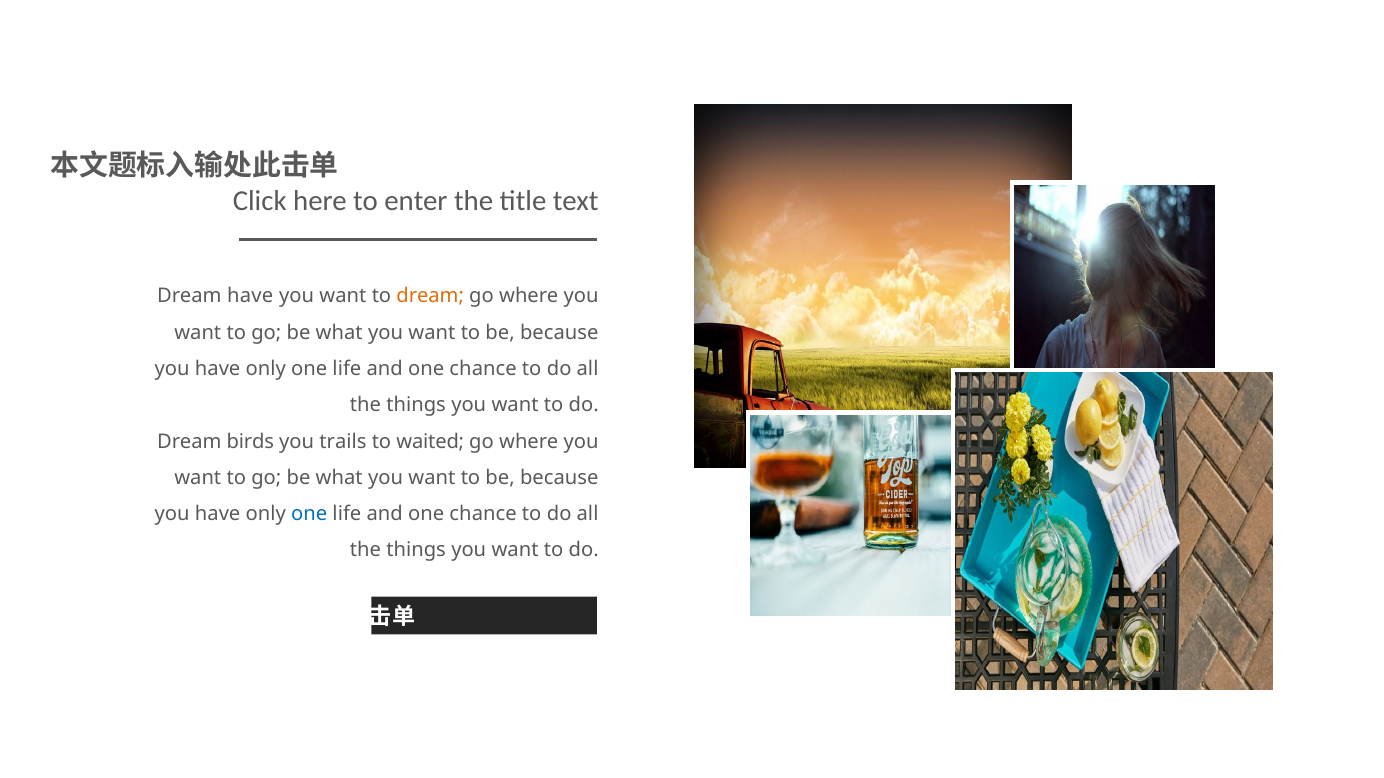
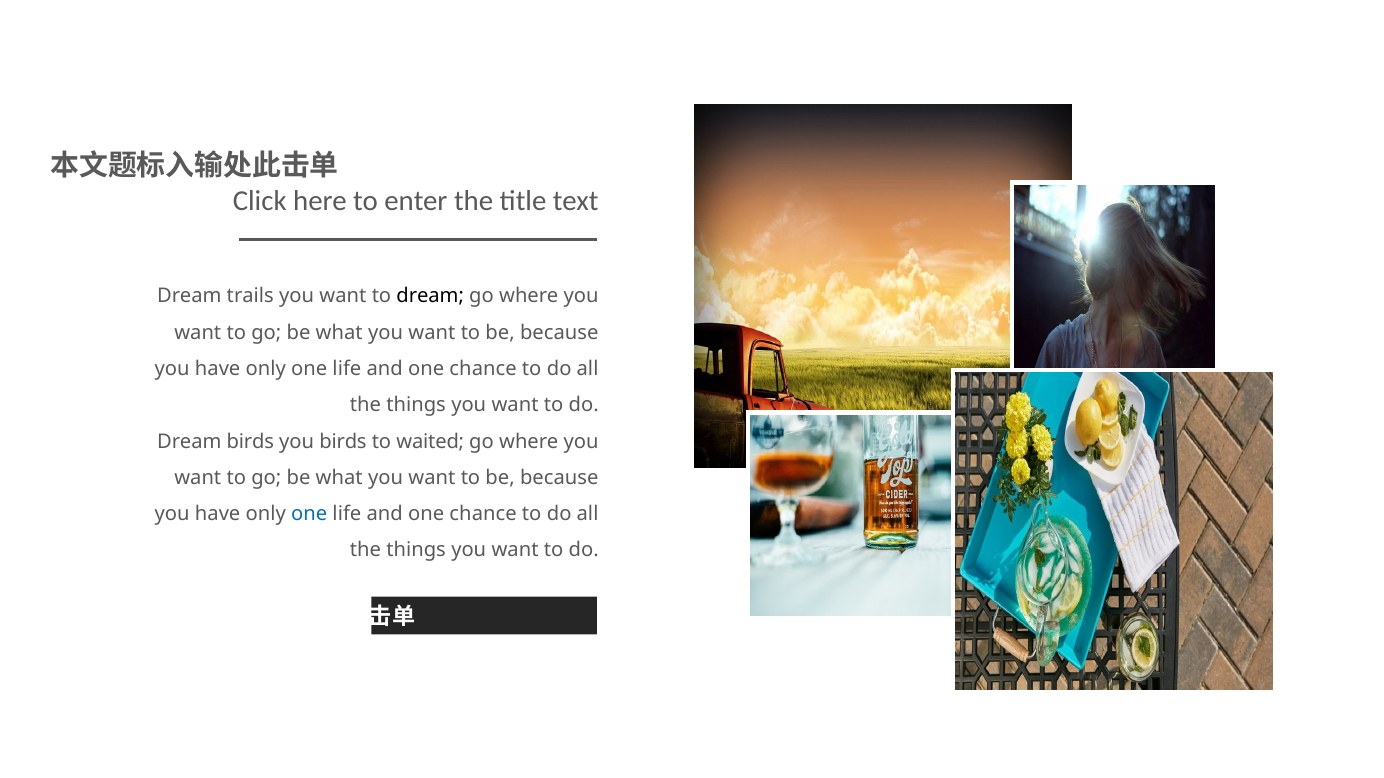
Dream have: have -> trails
dream at (430, 296) colour: orange -> black
you trails: trails -> birds
